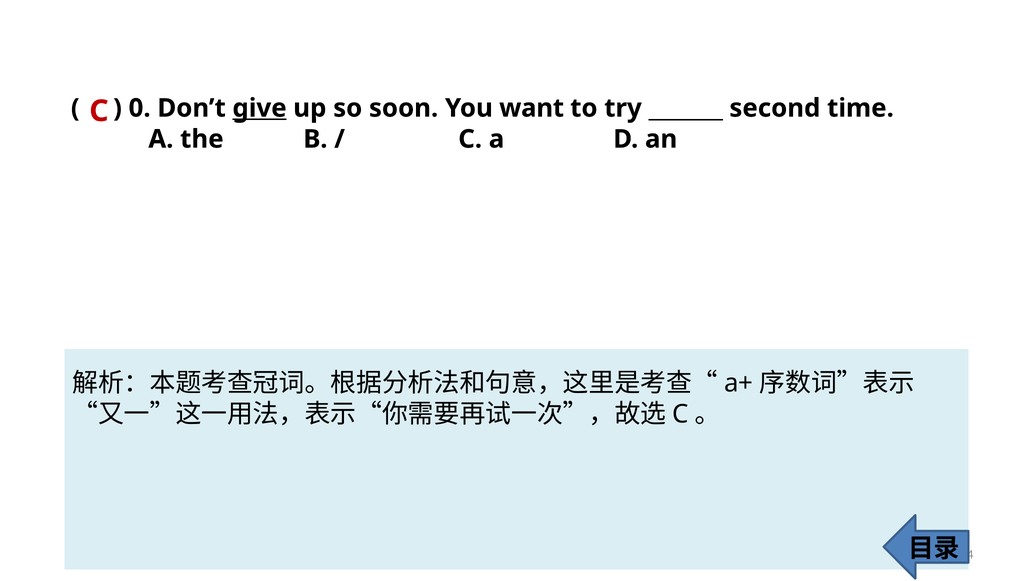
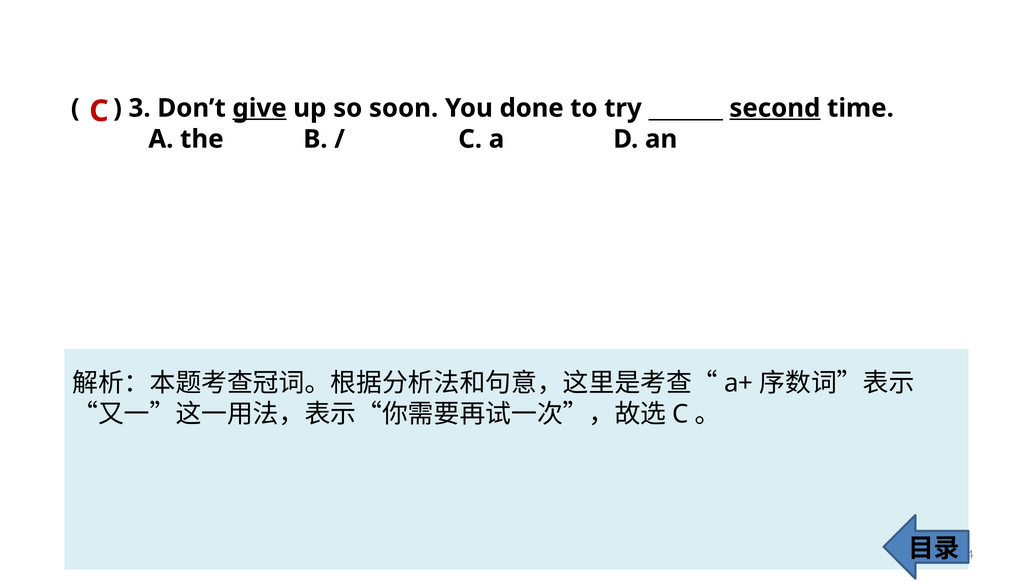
0: 0 -> 3
want: want -> done
second underline: none -> present
